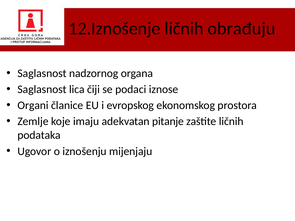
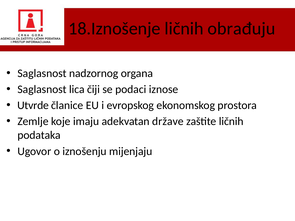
12.Iznošenje: 12.Iznošenje -> 18.Iznošenje
Organi: Organi -> Utvrde
pitanje: pitanje -> države
